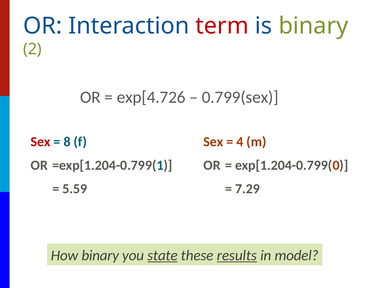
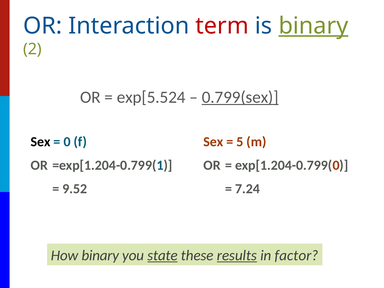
binary at (313, 26) underline: none -> present
exp[4.726: exp[4.726 -> exp[5.524
0.799(sex underline: none -> present
Sex at (41, 142) colour: red -> black
8: 8 -> 0
4: 4 -> 5
5.59: 5.59 -> 9.52
7.29: 7.29 -> 7.24
model: model -> factor
